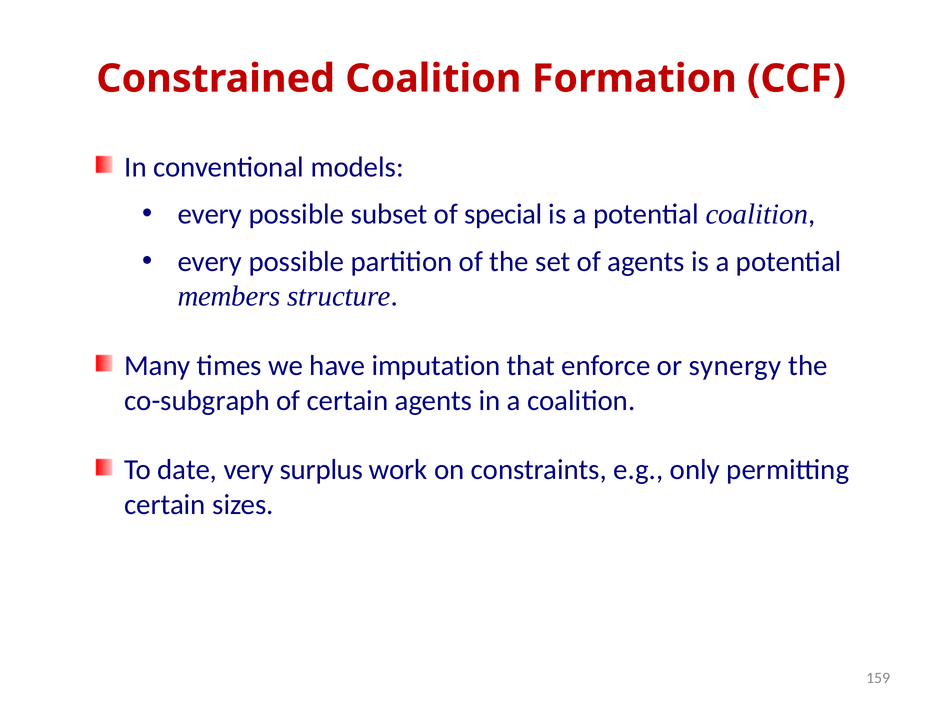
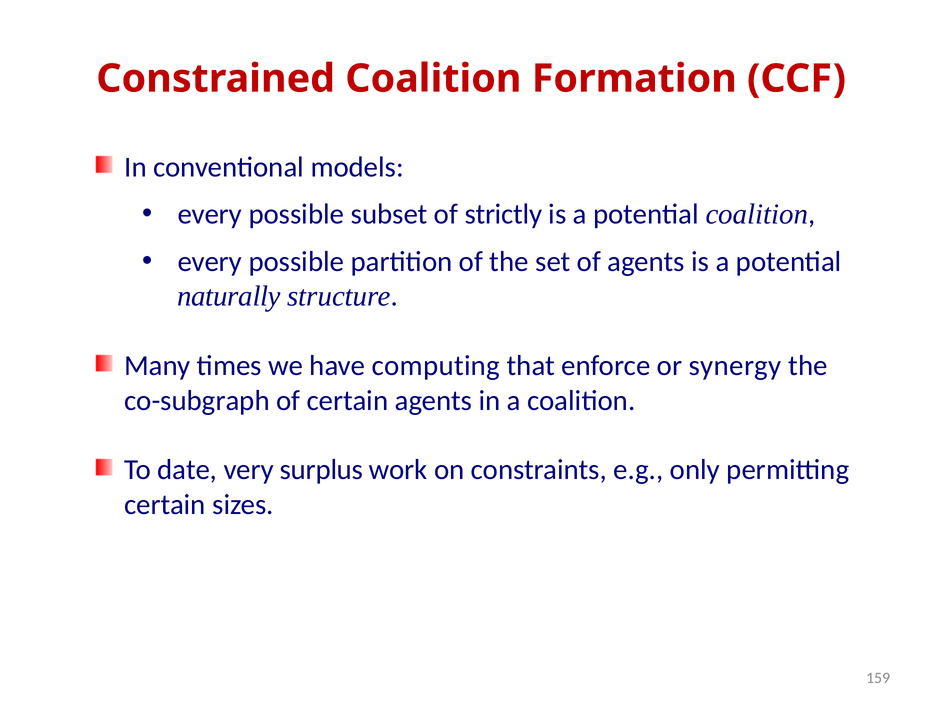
special: special -> strictly
members: members -> naturally
imputation: imputation -> computing
